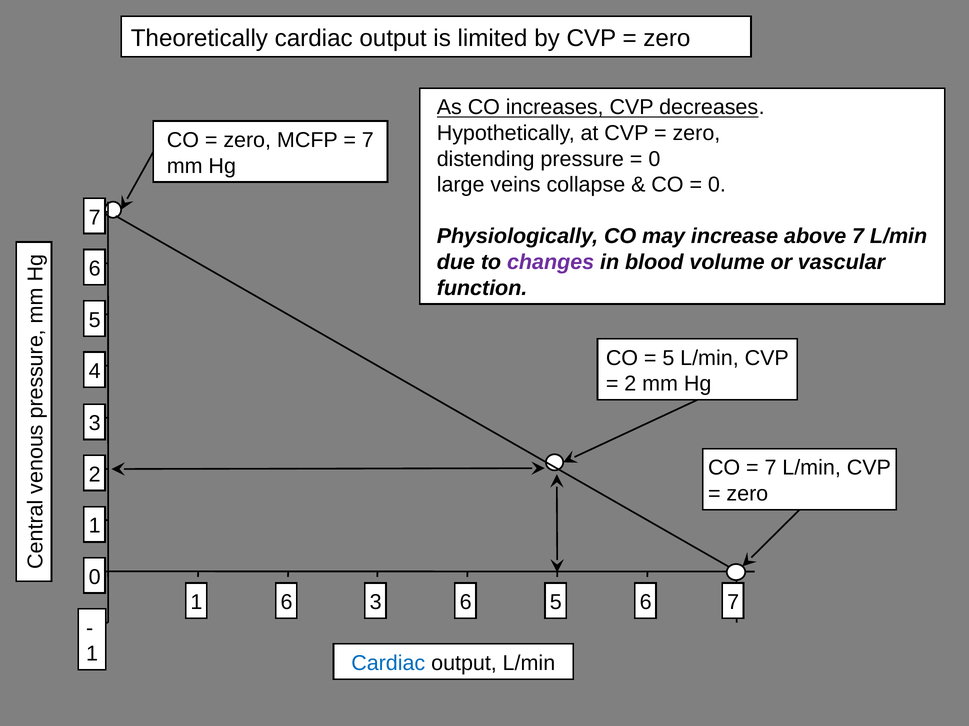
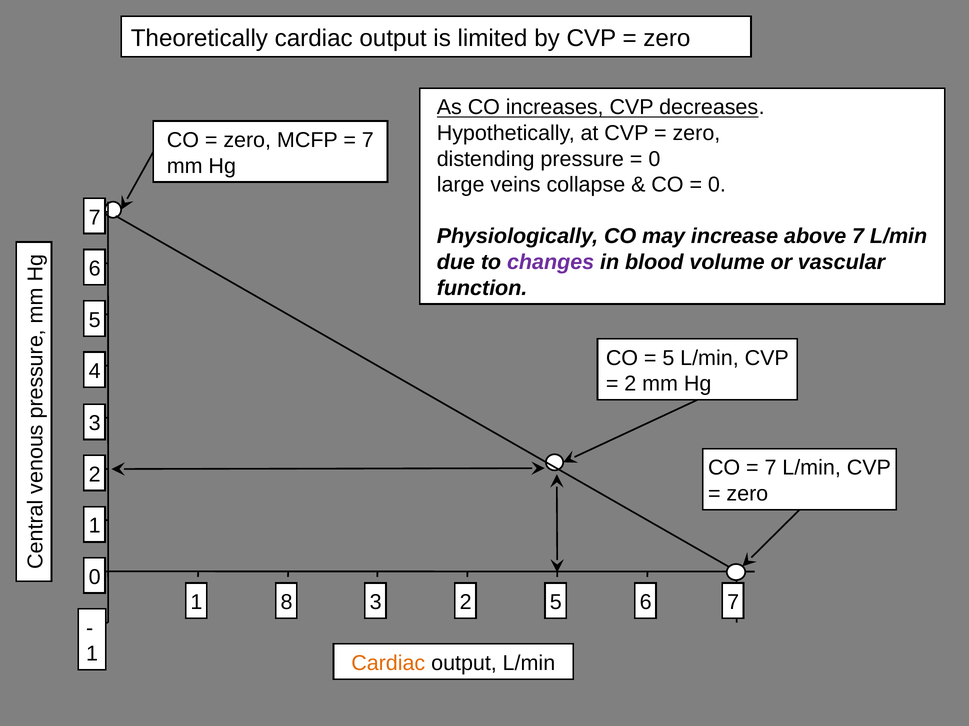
1 6: 6 -> 8
3 6: 6 -> 2
Cardiac at (388, 664) colour: blue -> orange
